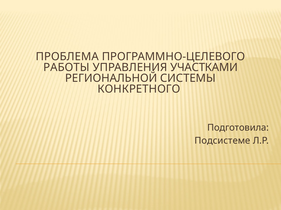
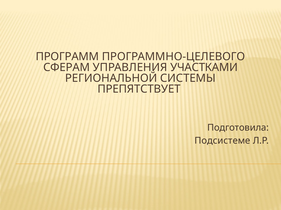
ПРОБЛЕМА: ПРОБЛЕМА -> ПРОГРАММ
РАБОТЫ: РАБОТЫ -> СФЕРАМ
КОНКРЕТНОГО: КОНКРЕТНОГО -> ПРЕПЯТСТВУЕТ
